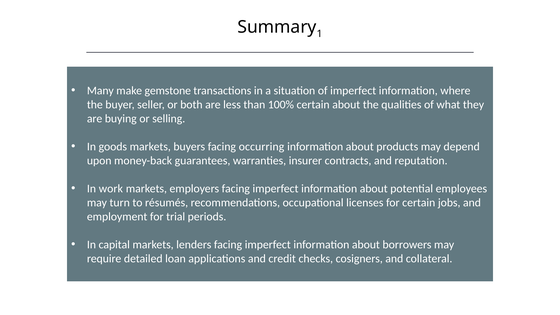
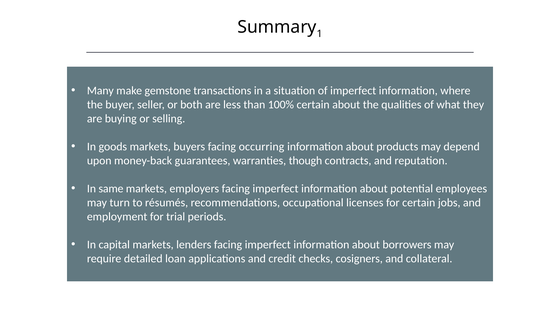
insurer: insurer -> though
work: work -> same
